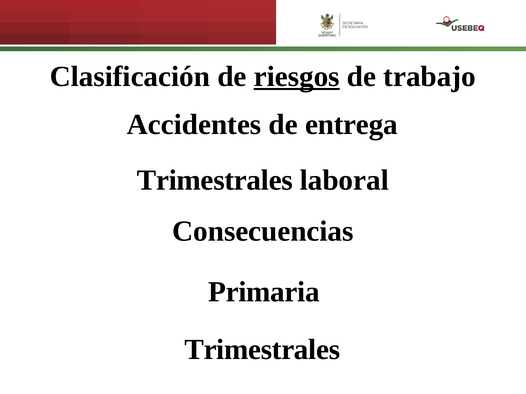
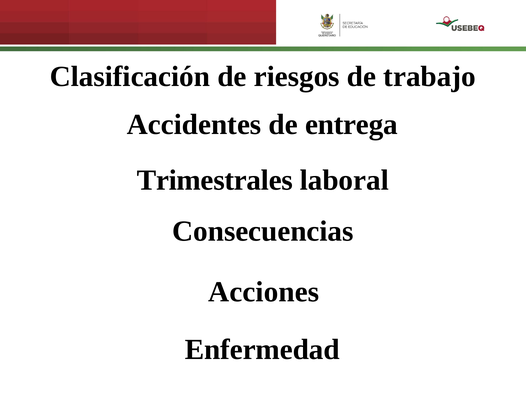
riesgos underline: present -> none
Primaria: Primaria -> Acciones
Trimestrales at (262, 350): Trimestrales -> Enfermedad
